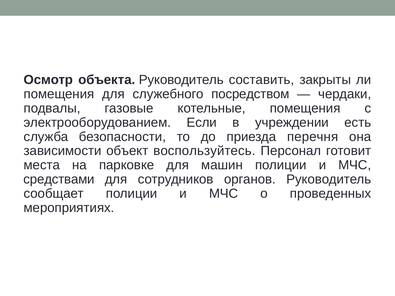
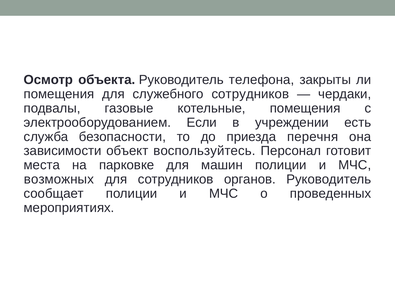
составить: составить -> телефона
служебного посредством: посредством -> сотрудников
средствами: средствами -> возможных
